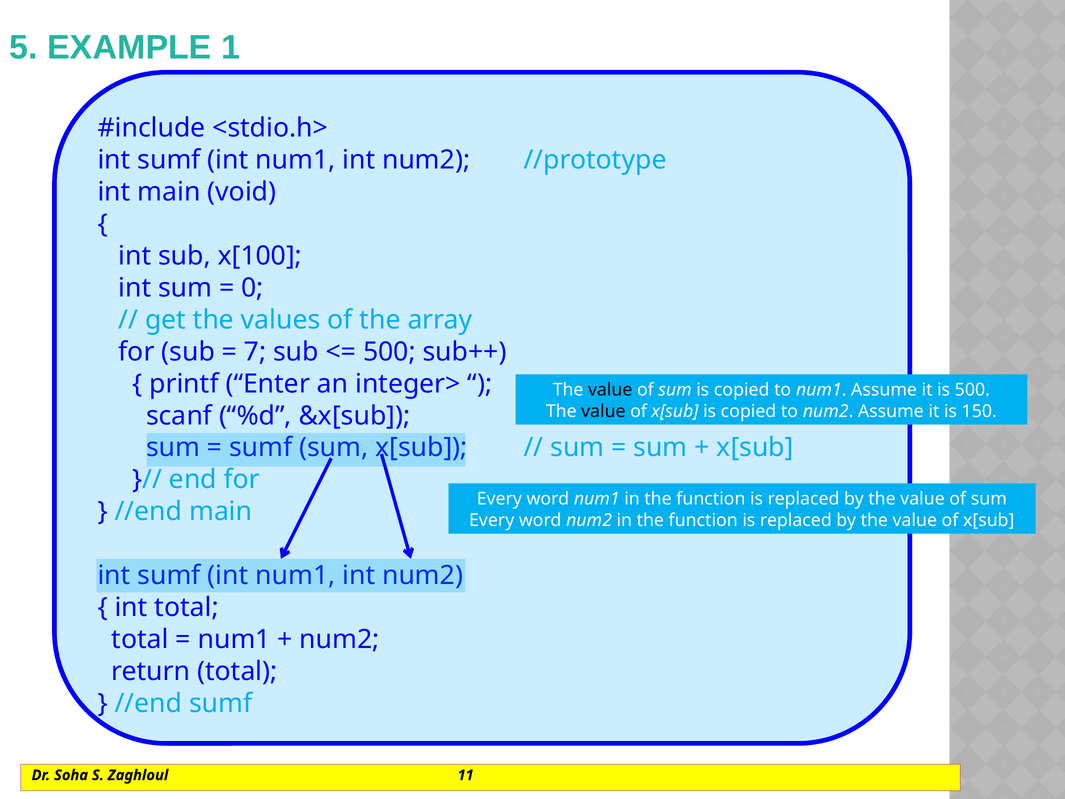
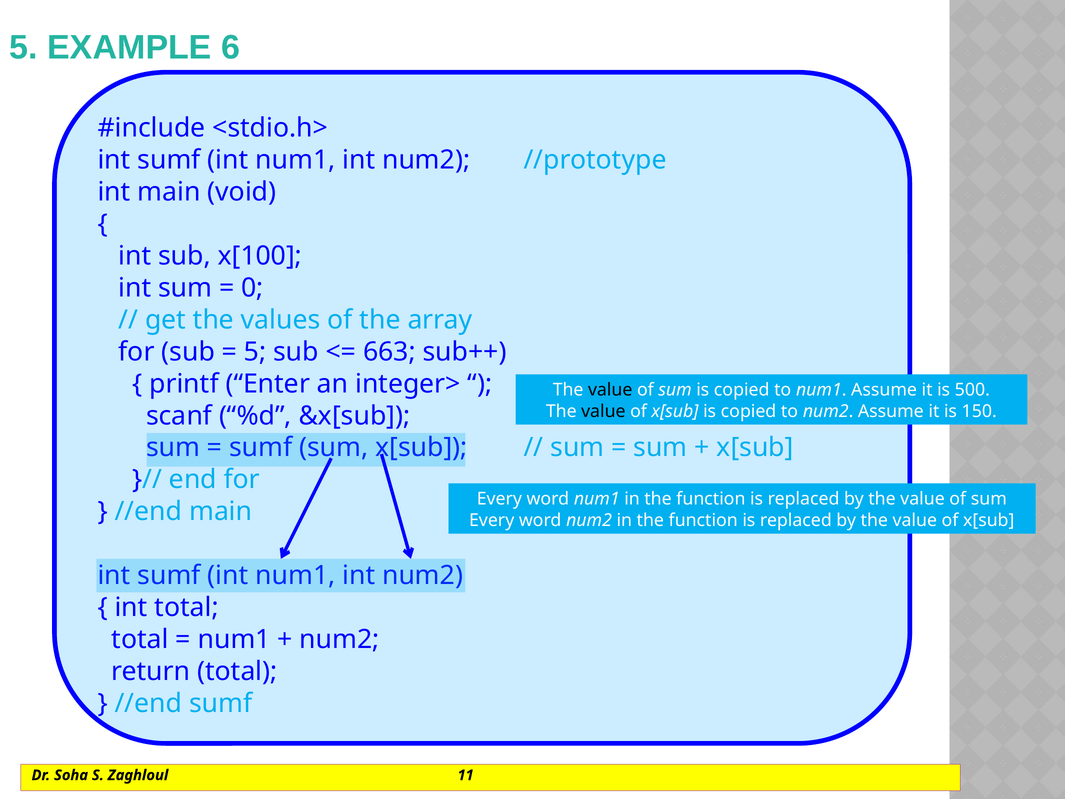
1: 1 -> 6
7 at (255, 352): 7 -> 5
500 at (389, 352): 500 -> 663
